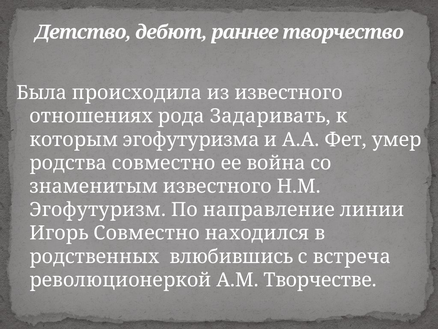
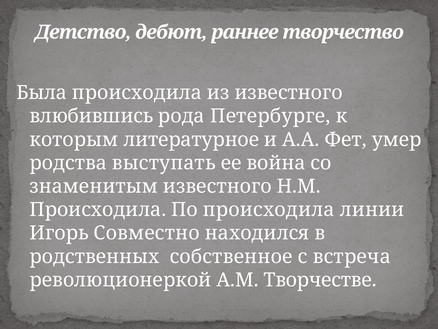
отношениях: отношениях -> влюбившись
Задаривать: Задаривать -> Петербурге
эгофутуризма: эгофутуризма -> литературное
родства совместно: совместно -> выступать
Эгофутуризм at (98, 209): Эгофутуризм -> Происходила
По направление: направление -> происходила
влюбившись: влюбившись -> собственное
